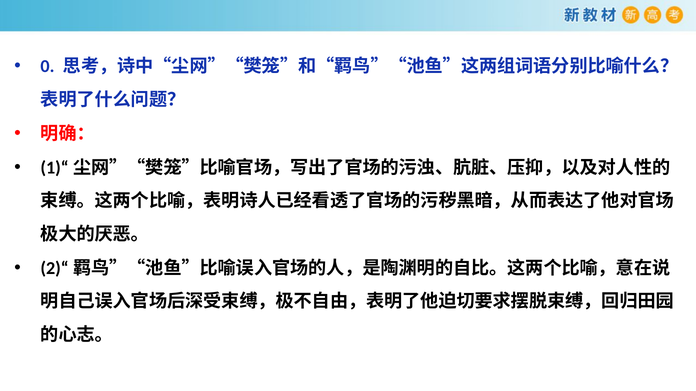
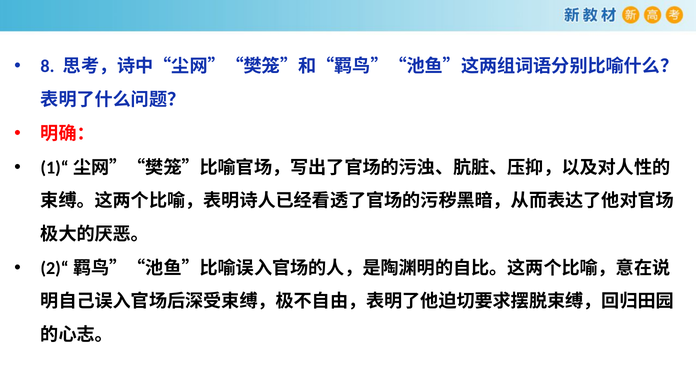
0: 0 -> 8
